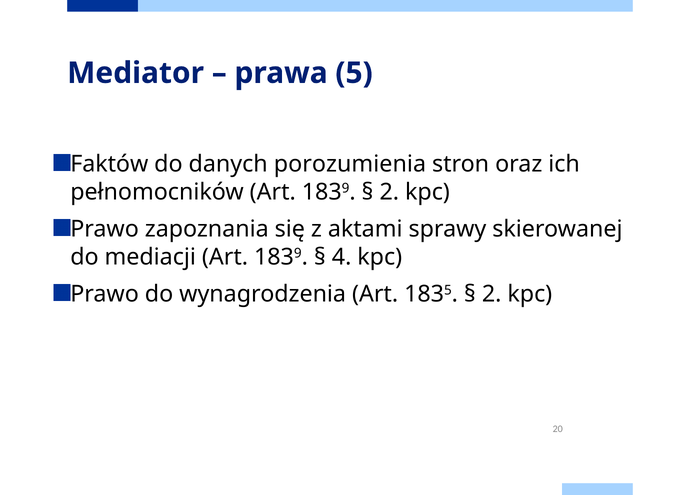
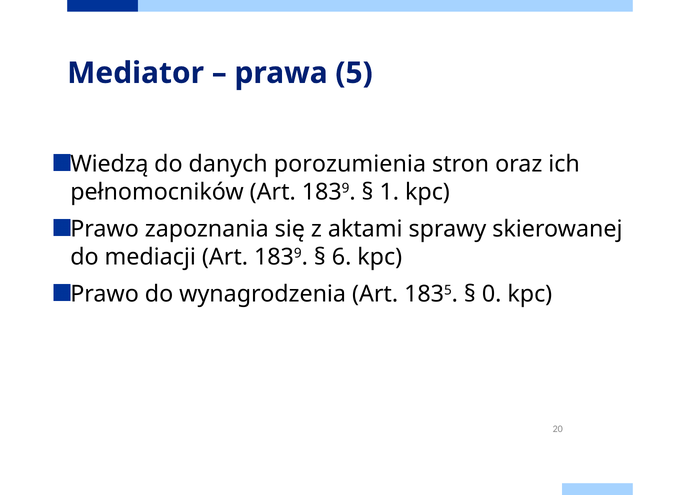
Faktów: Faktów -> Wiedzą
2 at (389, 192): 2 -> 1
4: 4 -> 6
2 at (492, 294): 2 -> 0
